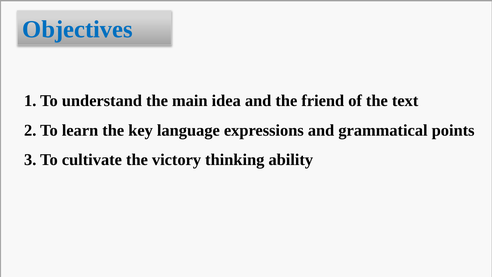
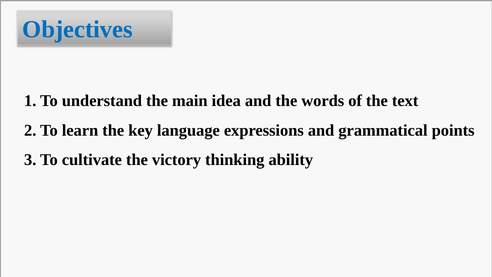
friend: friend -> words
